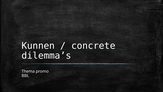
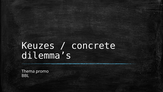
Kunnen: Kunnen -> Keuzes
